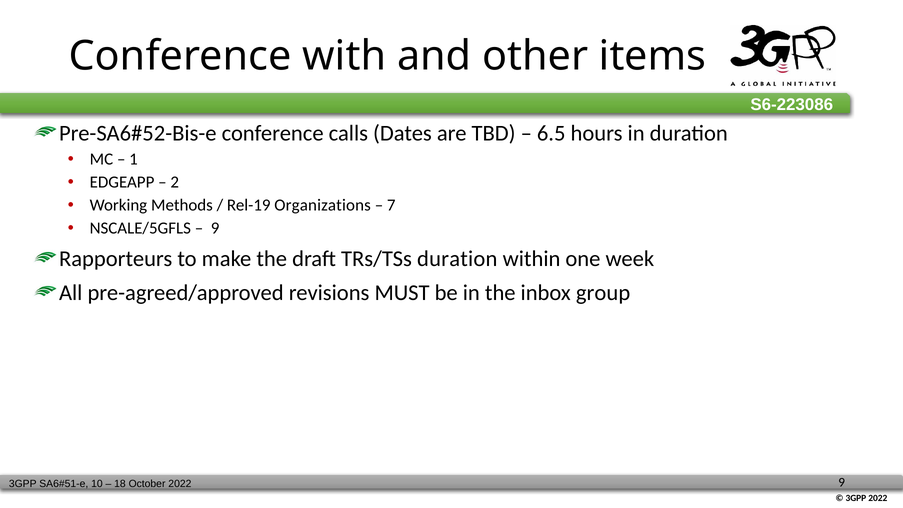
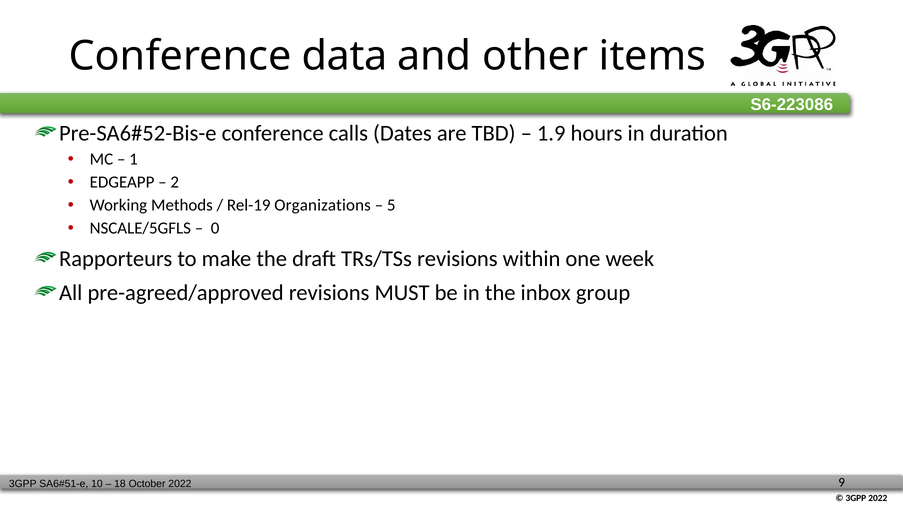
with: with -> data
6.5: 6.5 -> 1.9
7: 7 -> 5
9 at (215, 228): 9 -> 0
TRs/TSs duration: duration -> revisions
